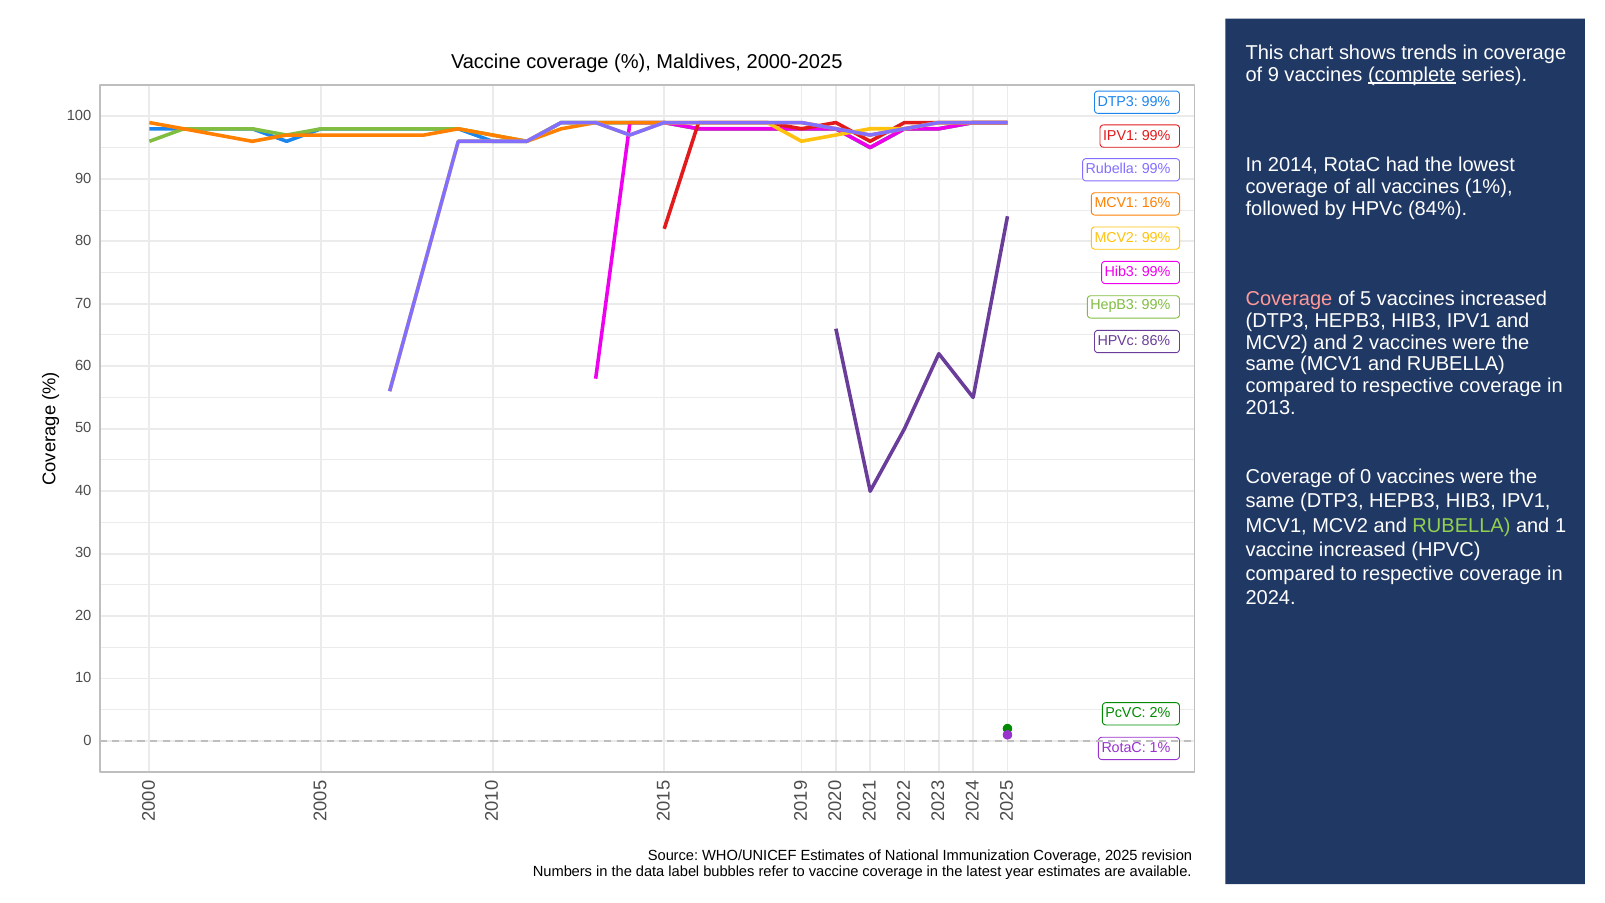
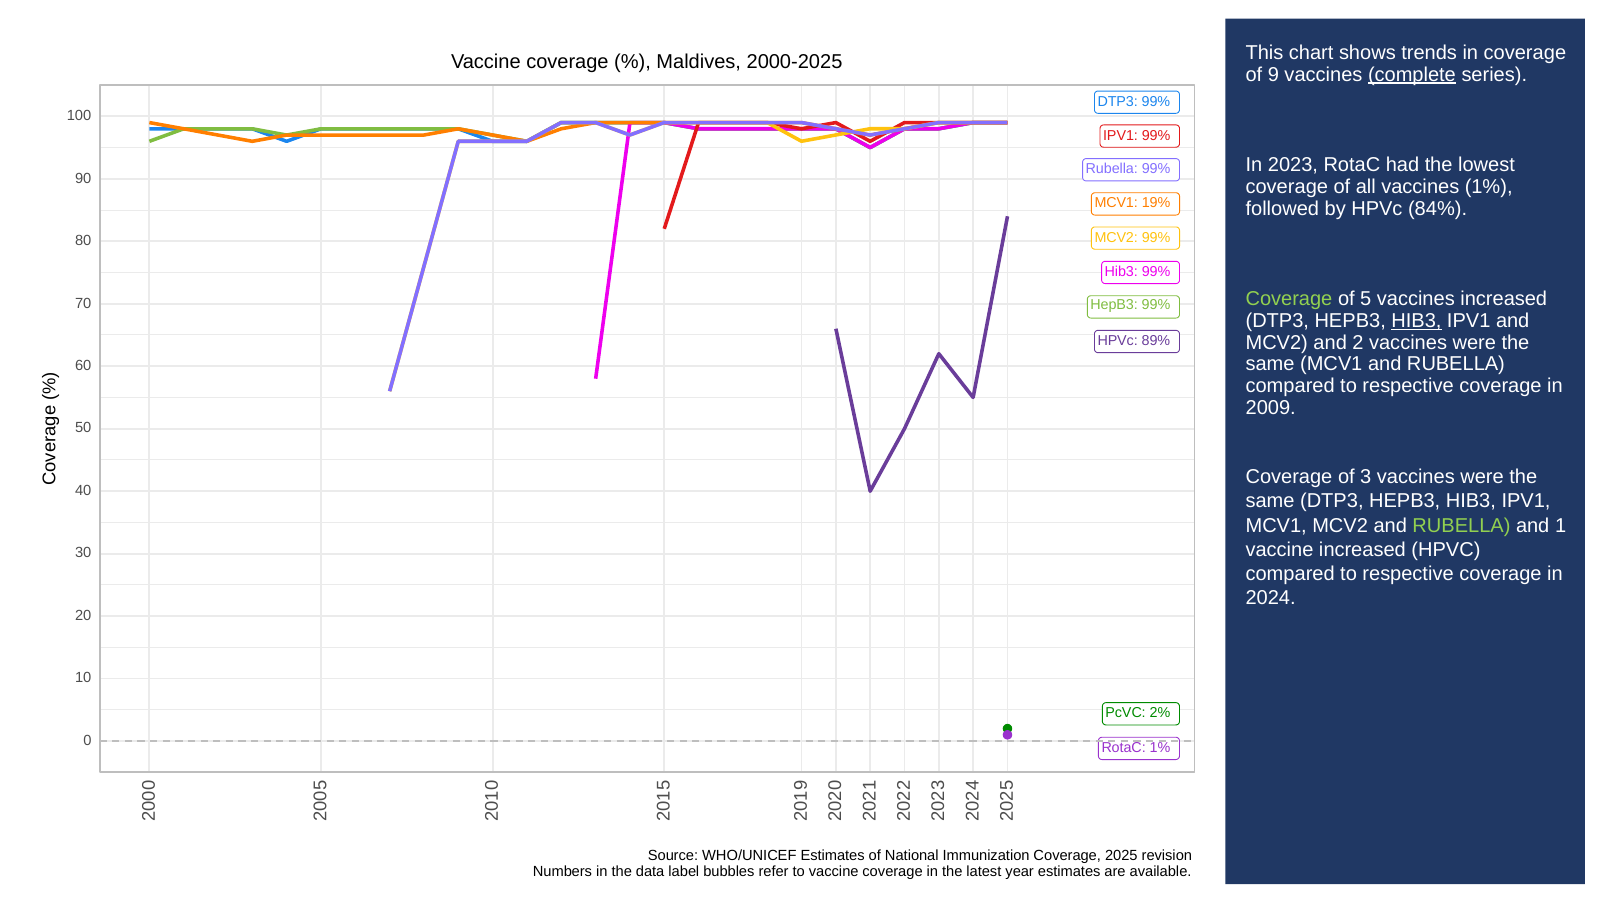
2014: 2014 -> 2023
16%: 16% -> 19%
Coverage at (1289, 299) colour: pink -> light green
HIB3 at (1416, 321) underline: none -> present
86%: 86% -> 89%
2013: 2013 -> 2009
of 0: 0 -> 3
